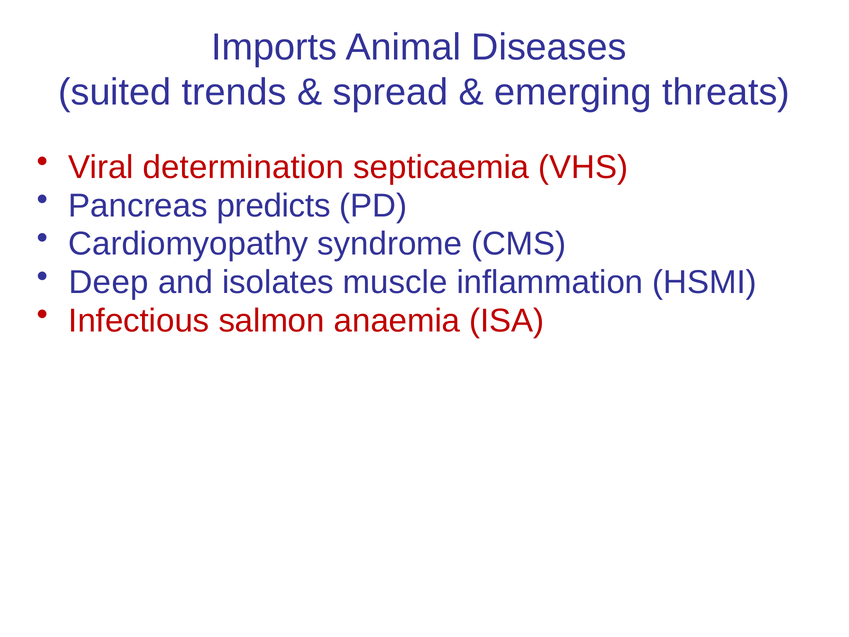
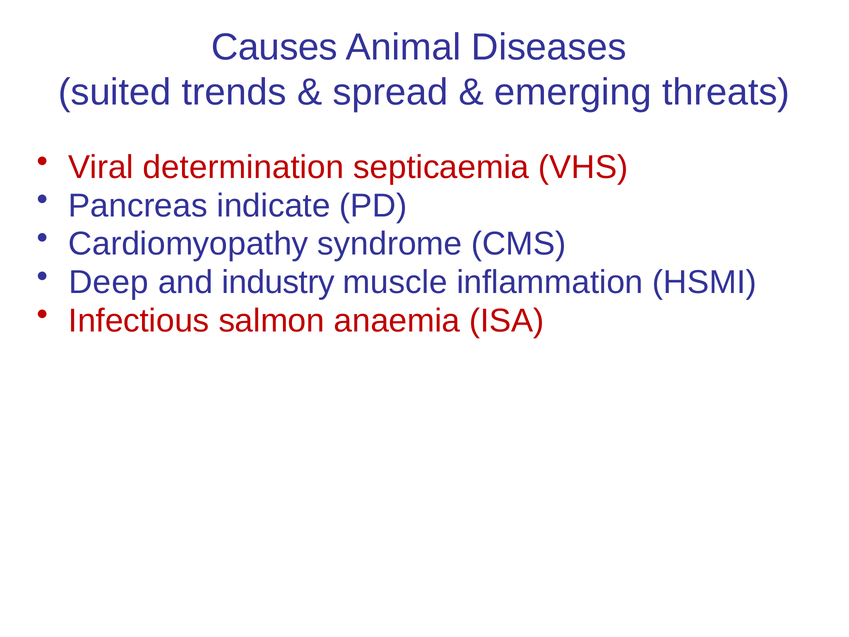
Imports: Imports -> Causes
predicts: predicts -> indicate
isolates: isolates -> industry
